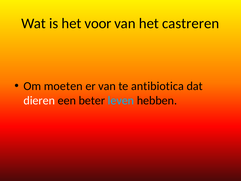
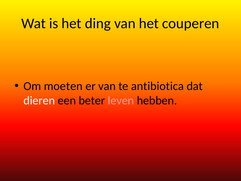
voor: voor -> ding
castreren: castreren -> couperen
leven colour: light blue -> pink
